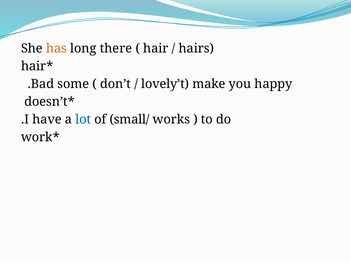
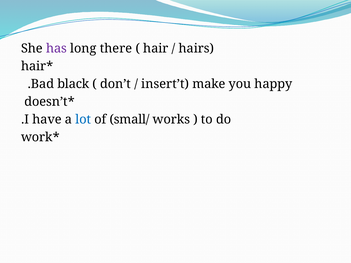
has colour: orange -> purple
some: some -> black
lovely’t: lovely’t -> insert’t
